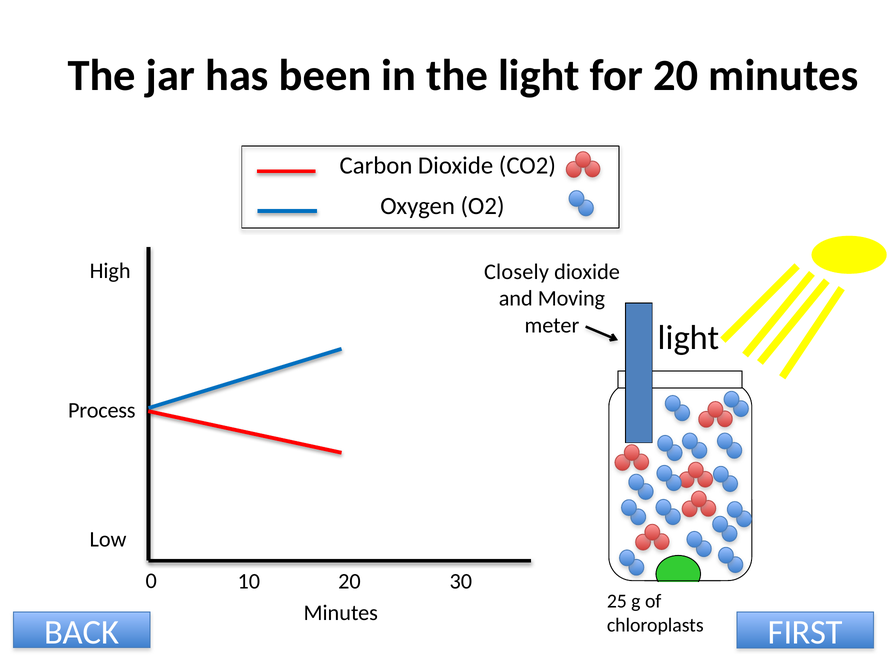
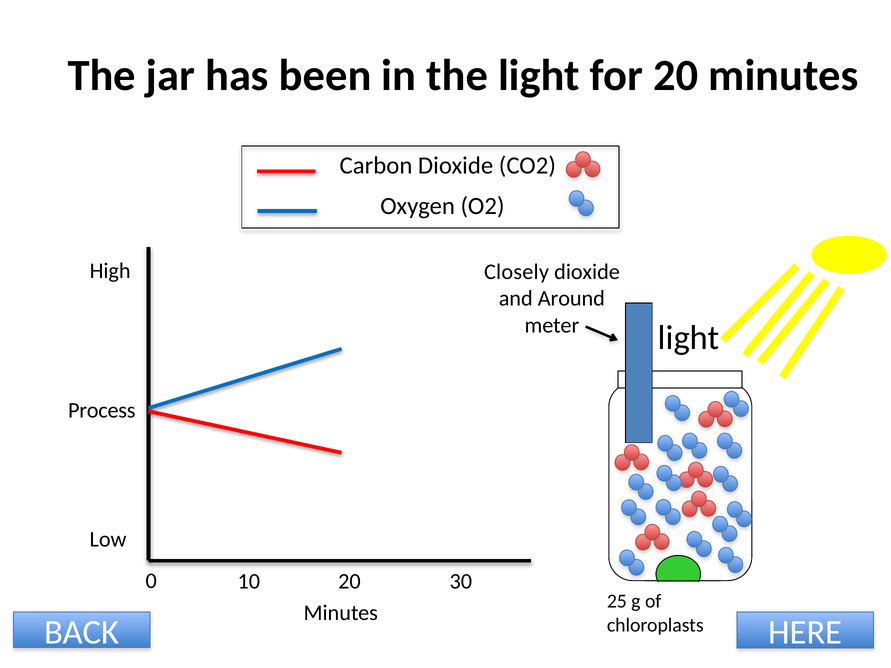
Moving: Moving -> Around
FIRST: FIRST -> HERE
